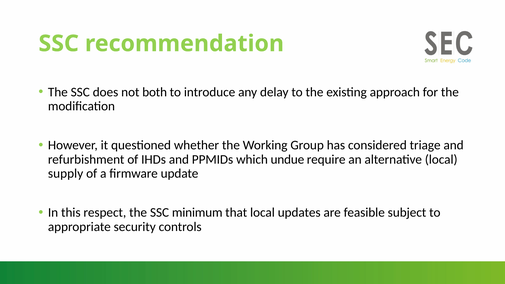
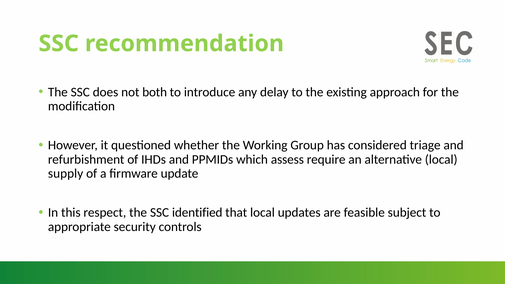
undue: undue -> assess
minimum: minimum -> identified
